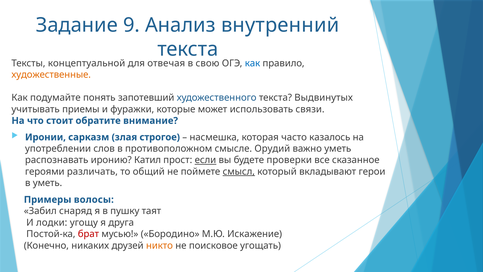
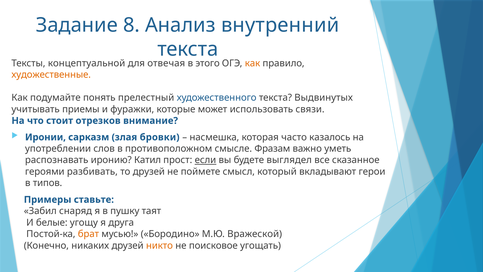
9: 9 -> 8
свою: свою -> этого
как at (253, 63) colour: blue -> orange
запотевший: запотевший -> прелестный
обратите: обратите -> отрезков
строгое: строгое -> бровки
Орудий: Орудий -> Фразам
проверки: проверки -> выглядел
различать: различать -> разбивать
то общий: общий -> друзей
смысл underline: present -> none
в уметь: уметь -> типов
волосы: волосы -> ставьте
лодки: лодки -> белые
брат colour: red -> orange
Искажение: Искажение -> Вражеской
